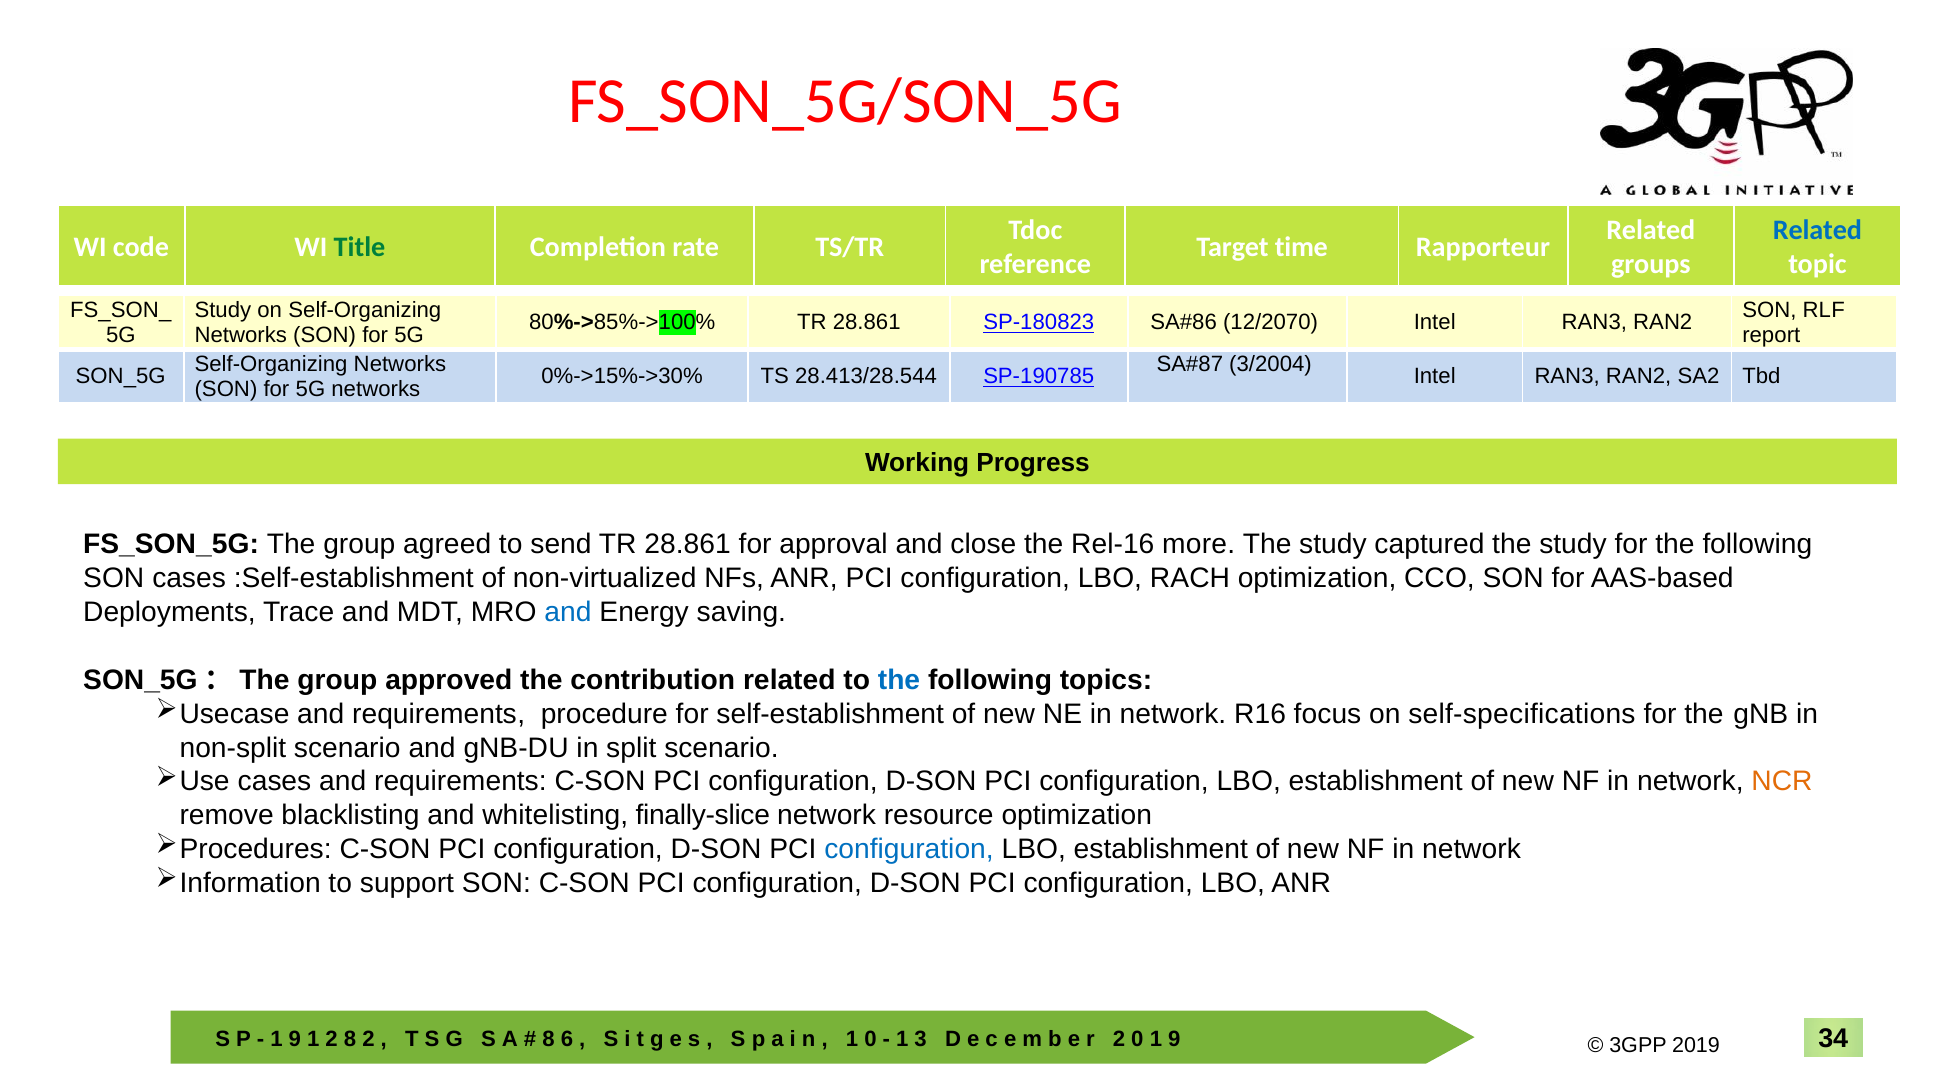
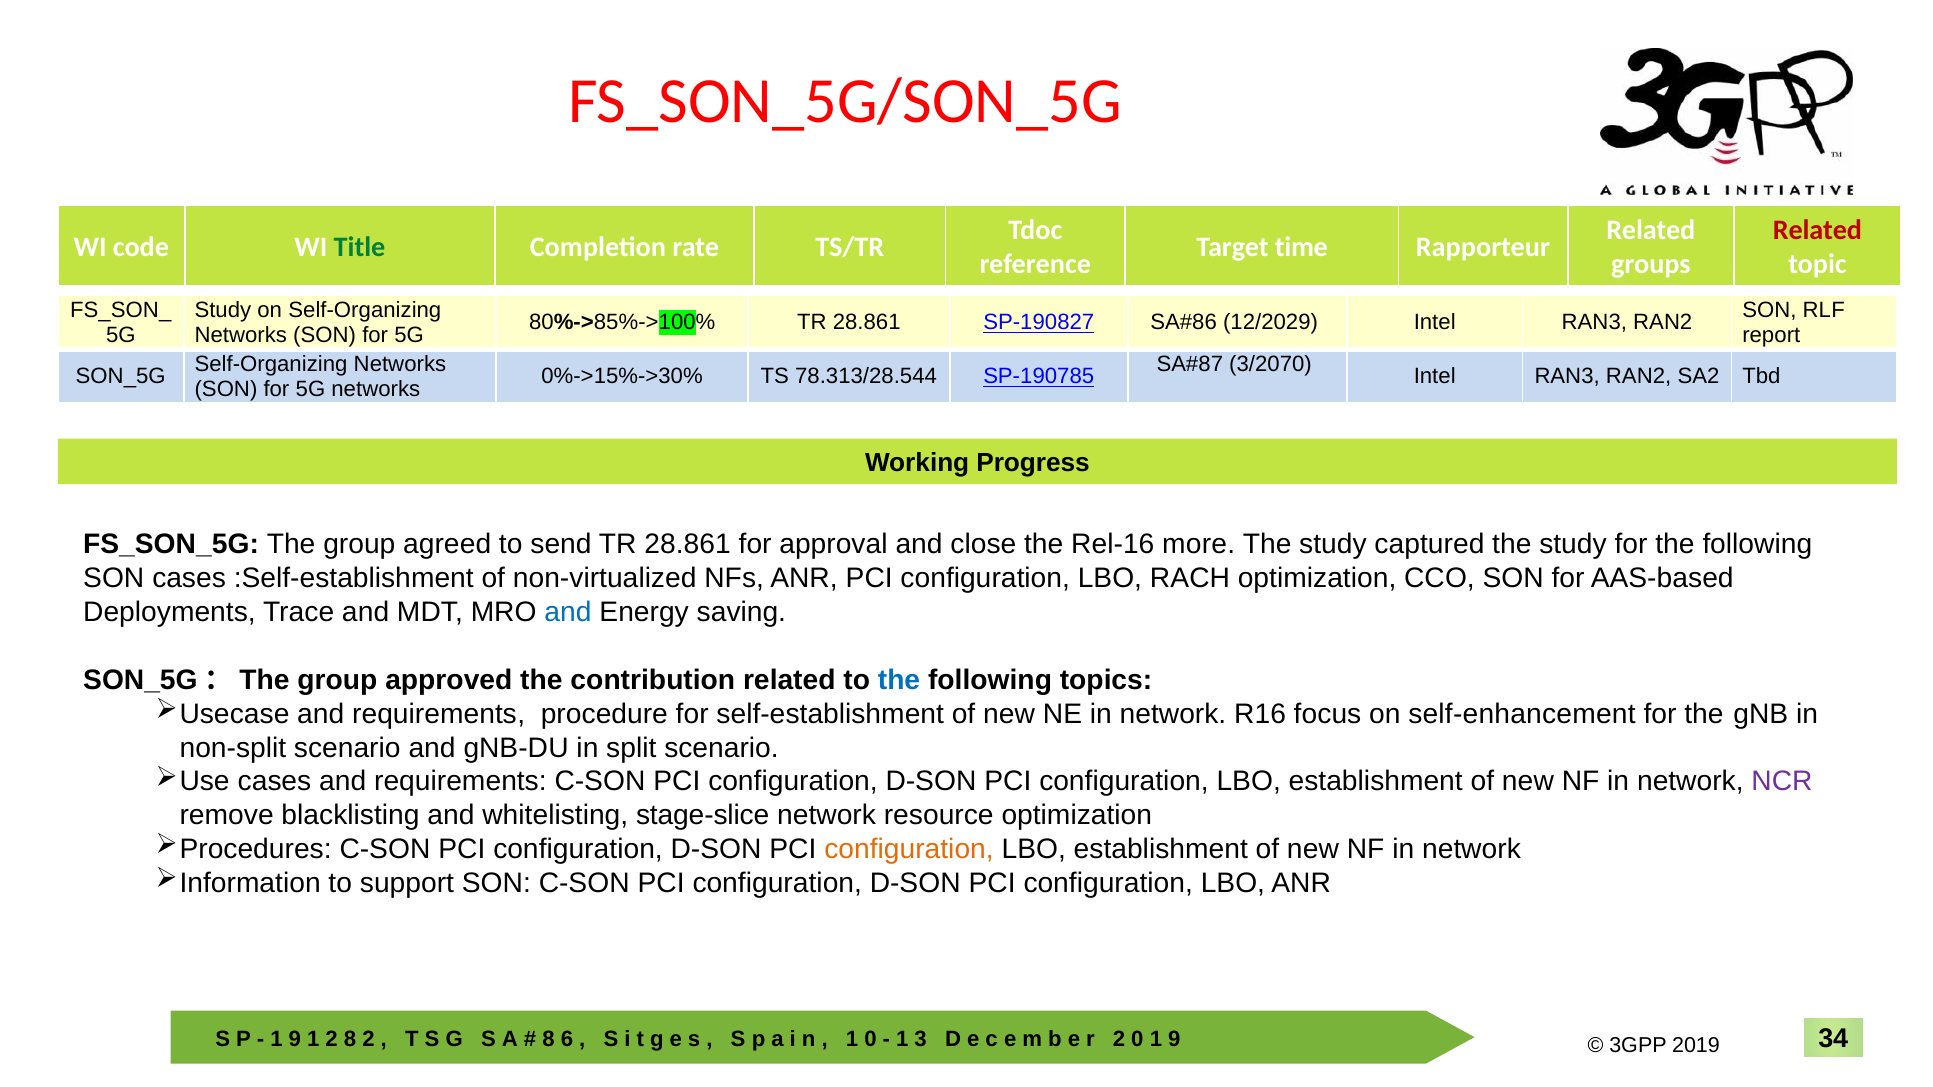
Related at (1817, 230) colour: blue -> red
SP-180823: SP-180823 -> SP-190827
12/2070: 12/2070 -> 12/2029
3/2004: 3/2004 -> 3/2070
28.413/28.544: 28.413/28.544 -> 78.313/28.544
self-specifications: self-specifications -> self-enhancement
NCR colour: orange -> purple
finally-slice: finally-slice -> stage-slice
configuration at (909, 849) colour: blue -> orange
